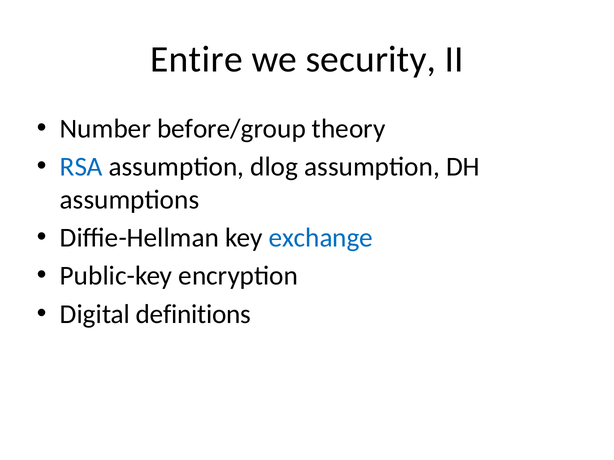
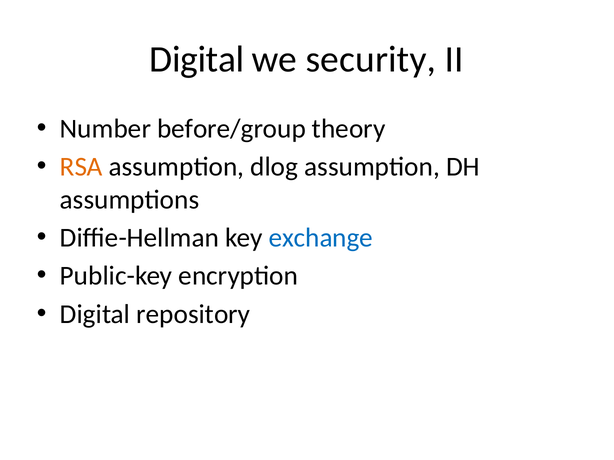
Entire at (196, 59): Entire -> Digital
RSA colour: blue -> orange
definitions: definitions -> repository
